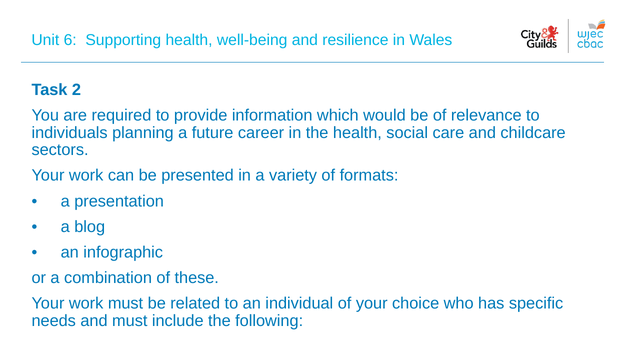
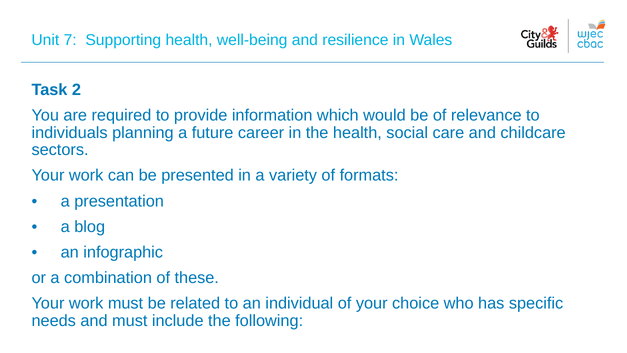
6: 6 -> 7
